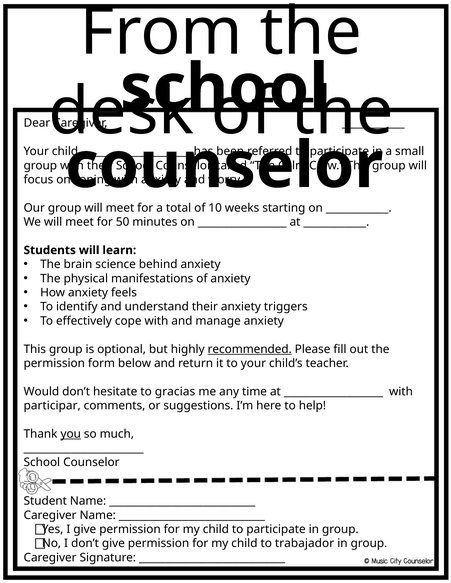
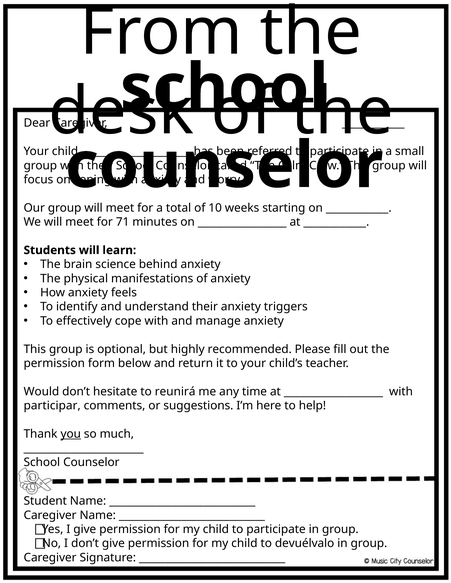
50: 50 -> 71
recommended underline: present -> none
gracias: gracias -> reunirá
trabajador: trabajador -> devuélvalo
